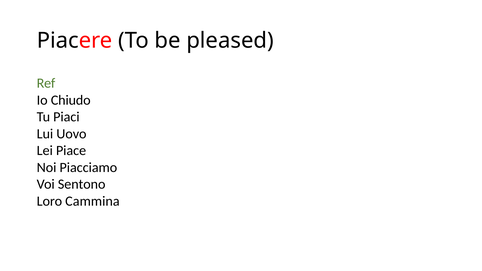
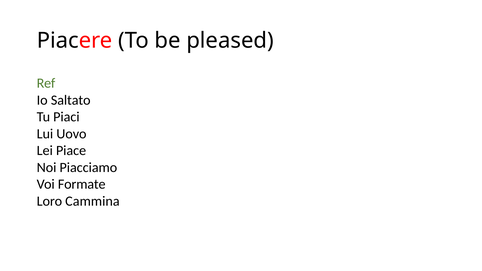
Chiudo: Chiudo -> Saltato
Sentono: Sentono -> Formate
